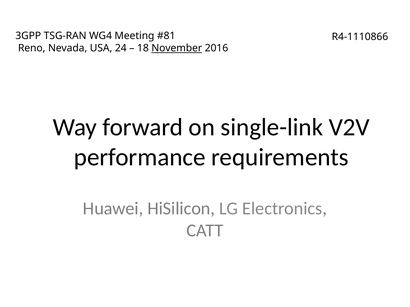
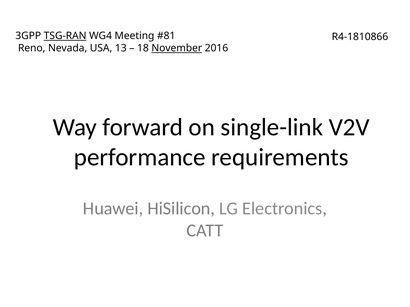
TSG-RAN underline: none -> present
R4-1110866: R4-1110866 -> R4-1810866
24: 24 -> 13
